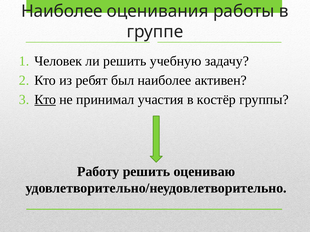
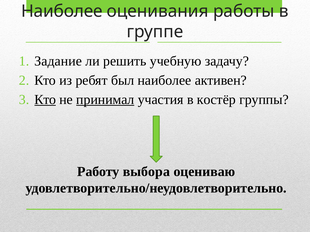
Человек: Человек -> Задание
принимал underline: none -> present
Работу решить: решить -> выбора
